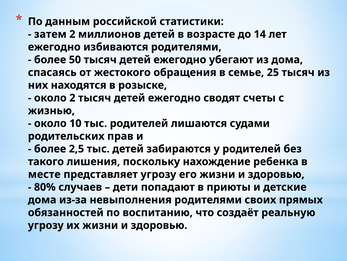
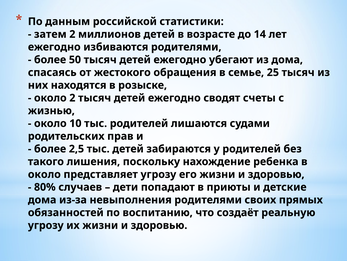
месте at (44, 174): месте -> около
